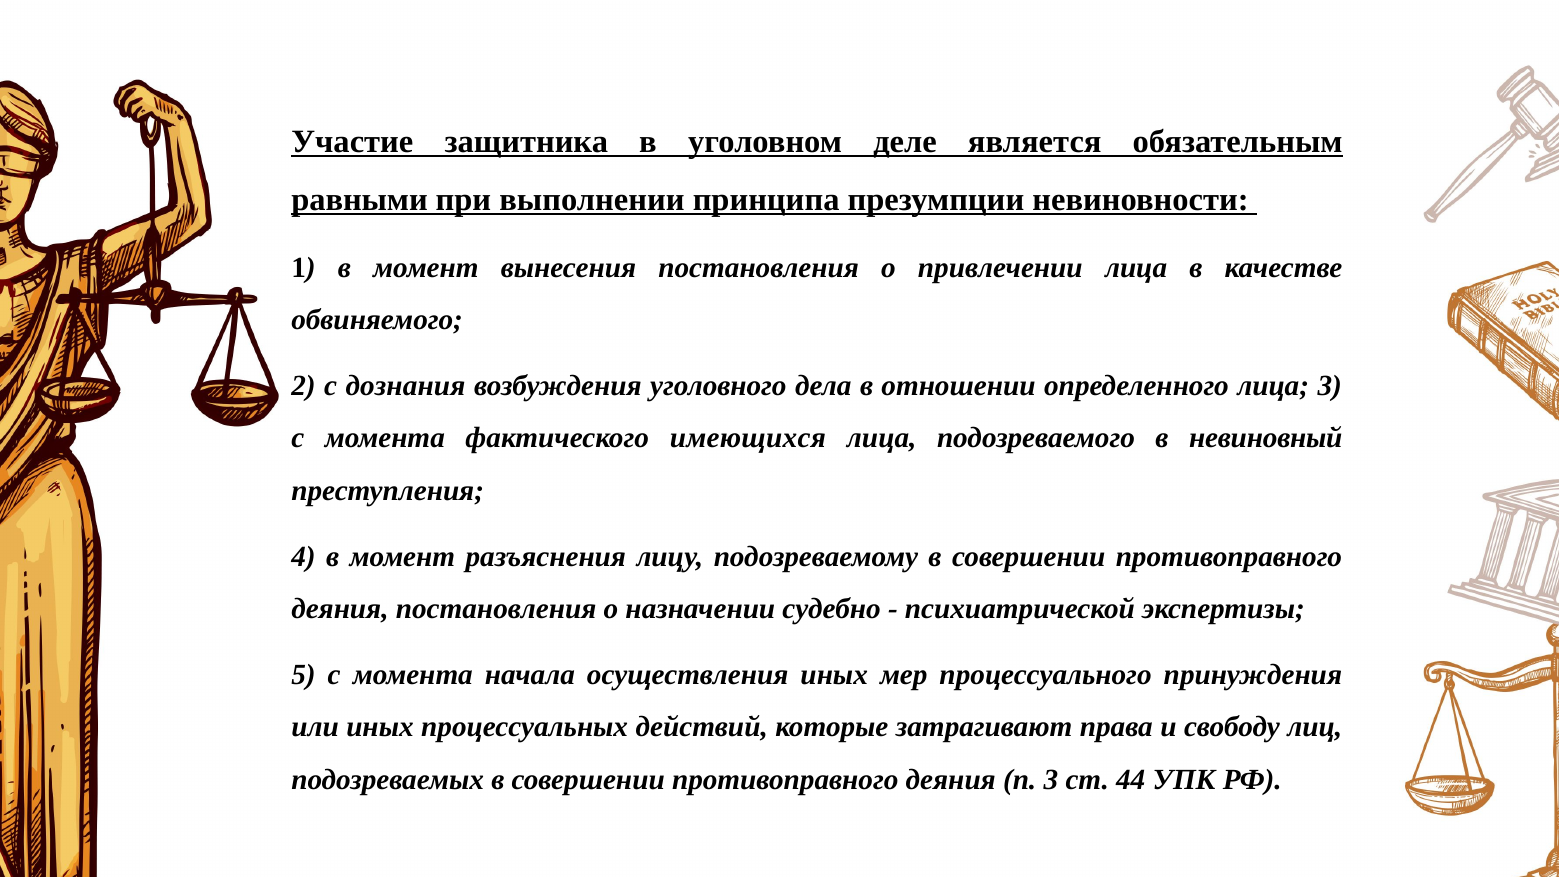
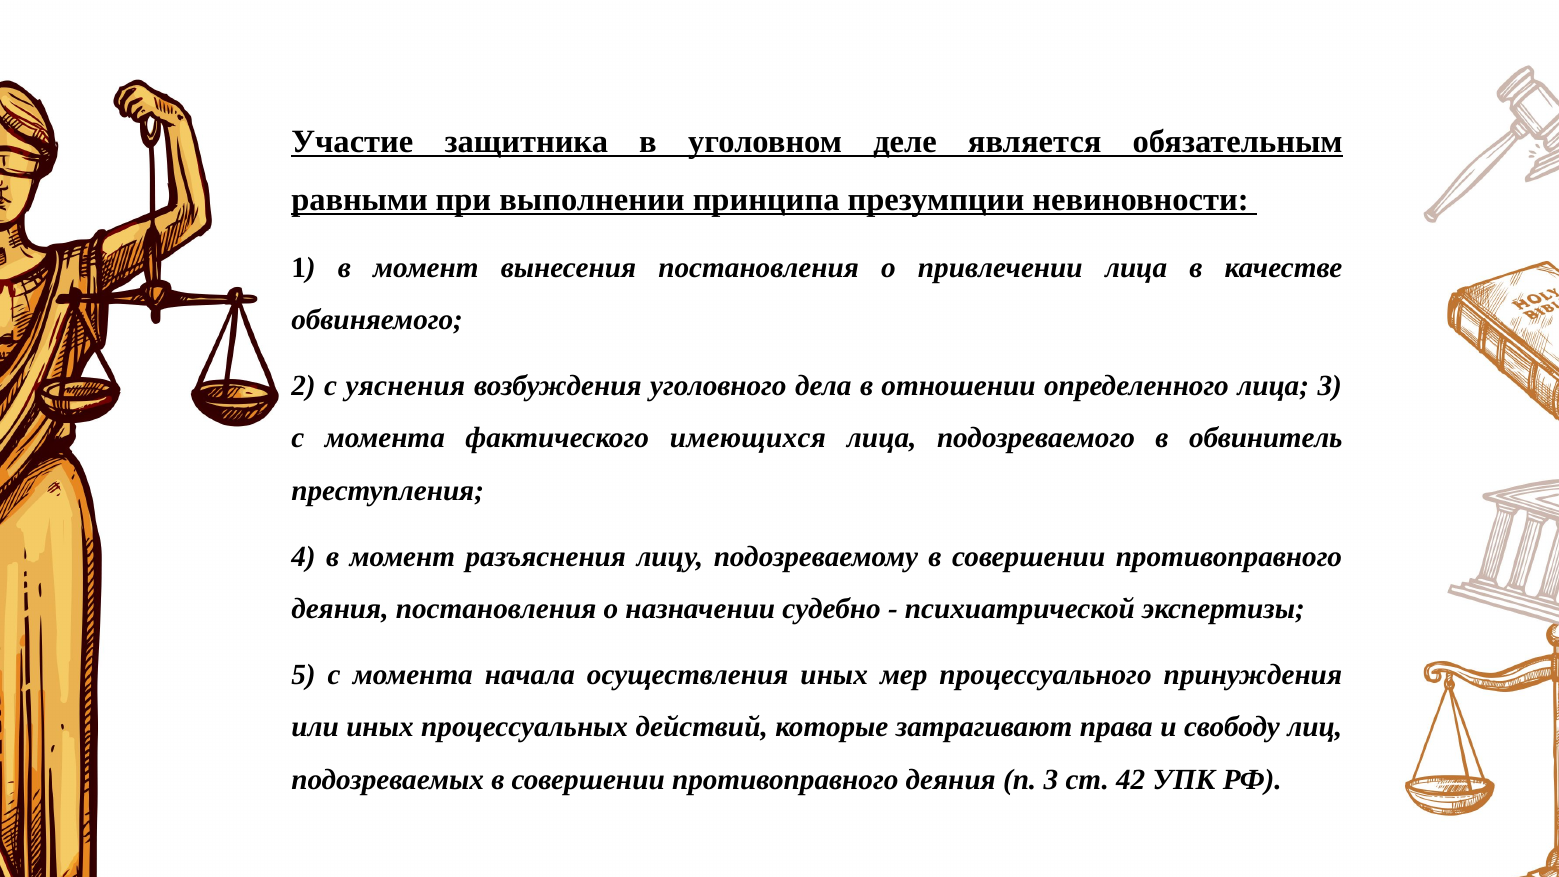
дознания: дознания -> уяснения
невиновный: невиновный -> обвинитель
44: 44 -> 42
